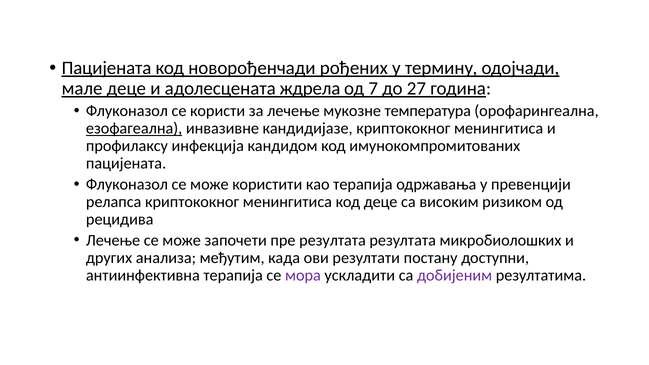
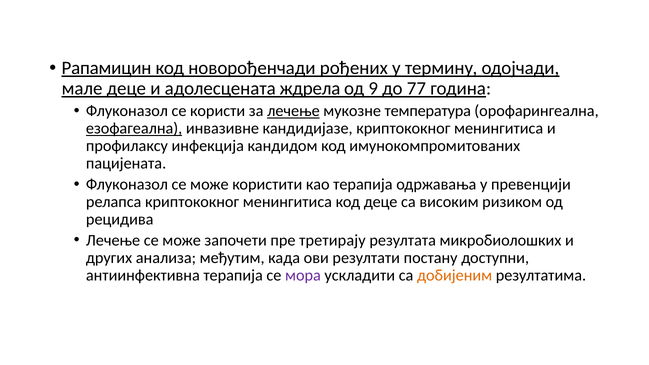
Пацијената at (107, 68): Пацијената -> Рапамицин
7: 7 -> 9
27: 27 -> 77
лечење at (293, 111) underline: none -> present
пре резултата: резултата -> третирају
добијеним colour: purple -> orange
